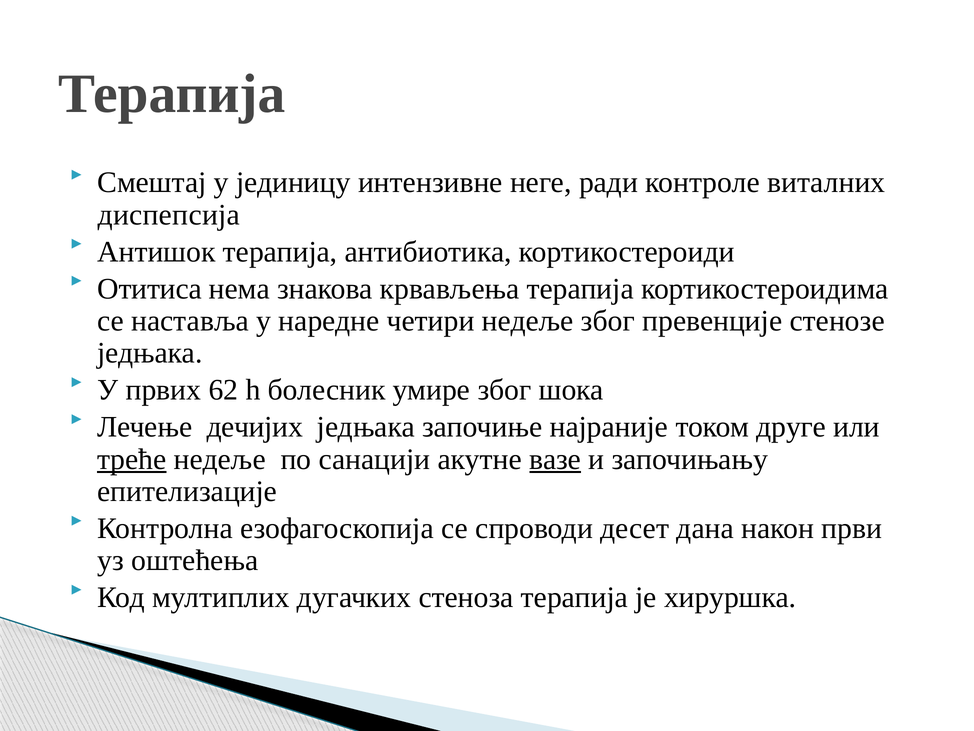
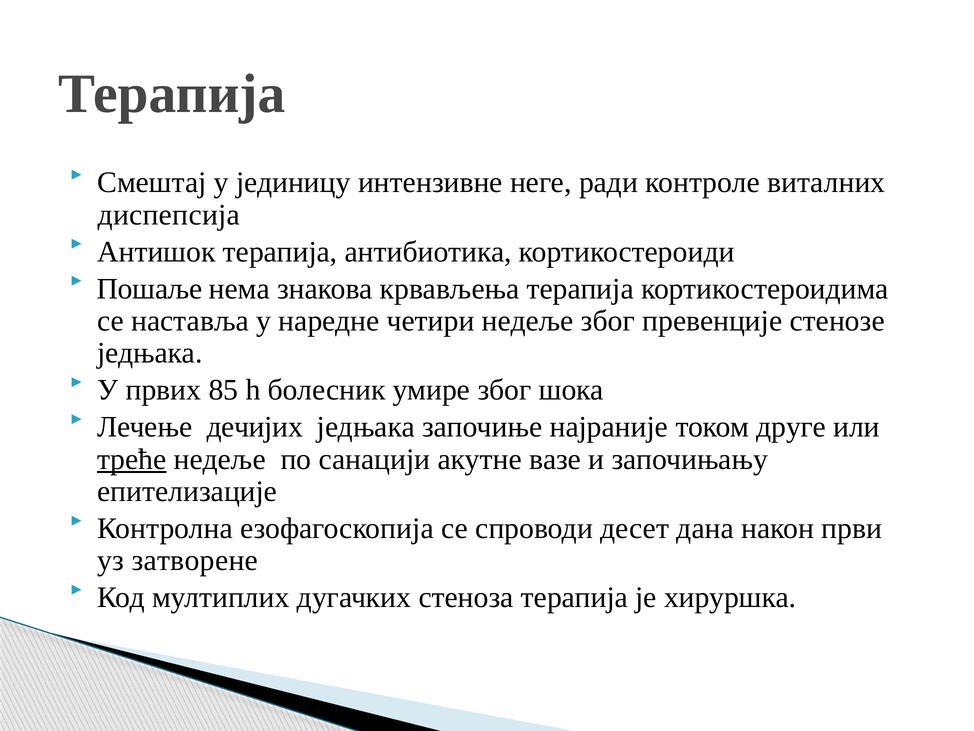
Отитиса: Отитиса -> Пошаље
62: 62 -> 85
вазе underline: present -> none
оштећења: оштећења -> затворене
